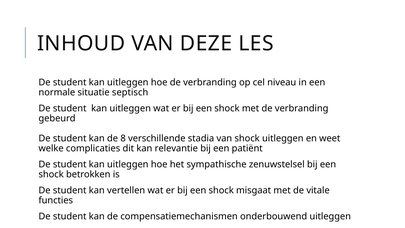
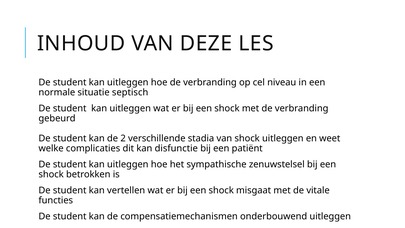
8: 8 -> 2
relevantie: relevantie -> disfunctie
